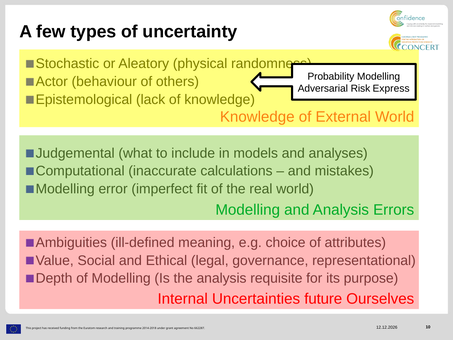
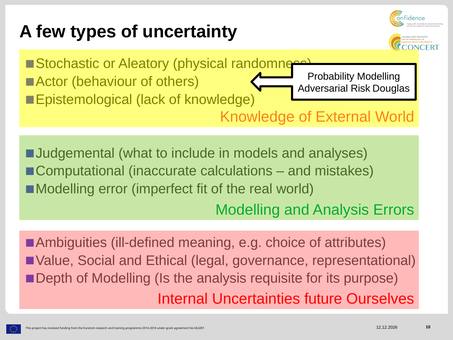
Express: Express -> Douglas
